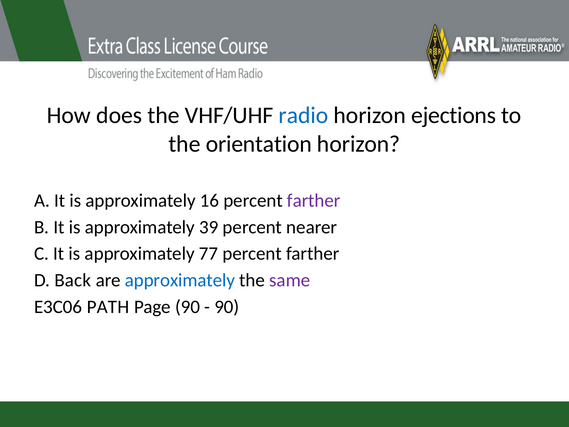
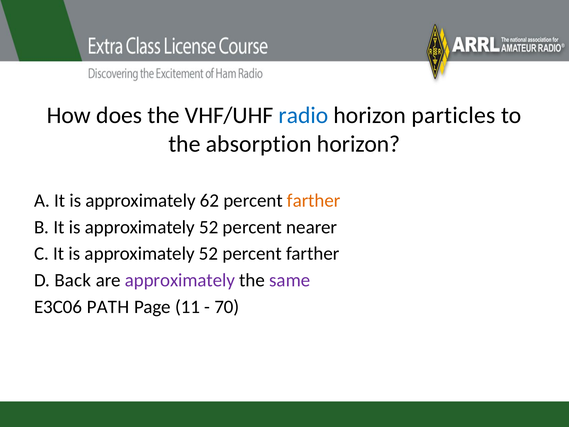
ejections: ejections -> particles
orientation: orientation -> absorption
16: 16 -> 62
farther at (314, 200) colour: purple -> orange
39 at (209, 227): 39 -> 52
77 at (209, 254): 77 -> 52
approximately at (180, 280) colour: blue -> purple
Page 90: 90 -> 11
90 at (227, 307): 90 -> 70
